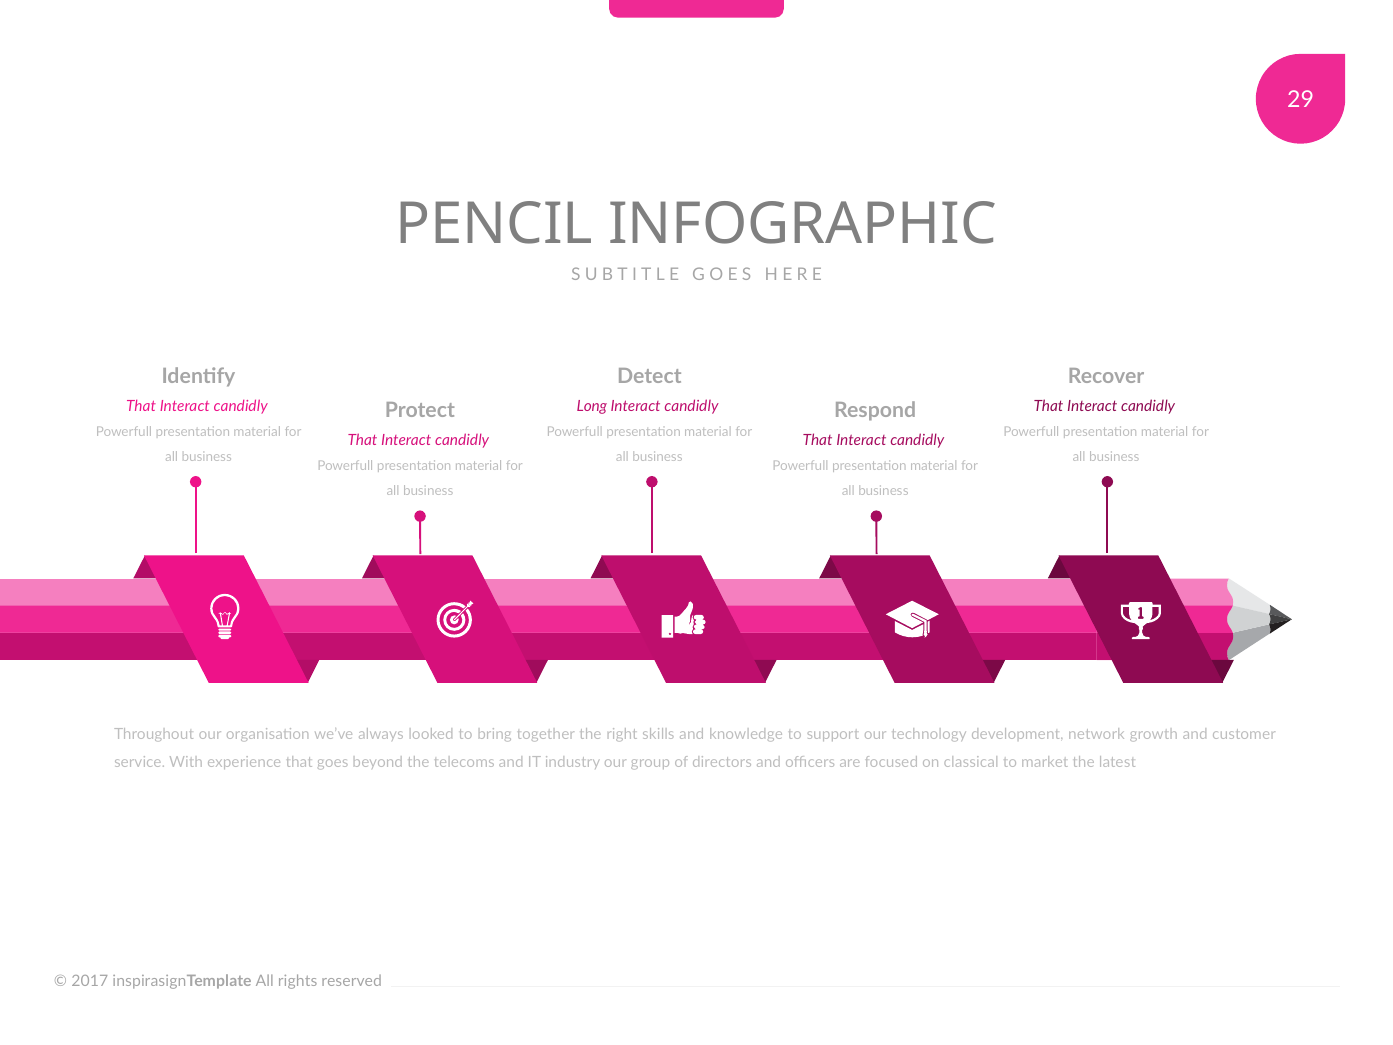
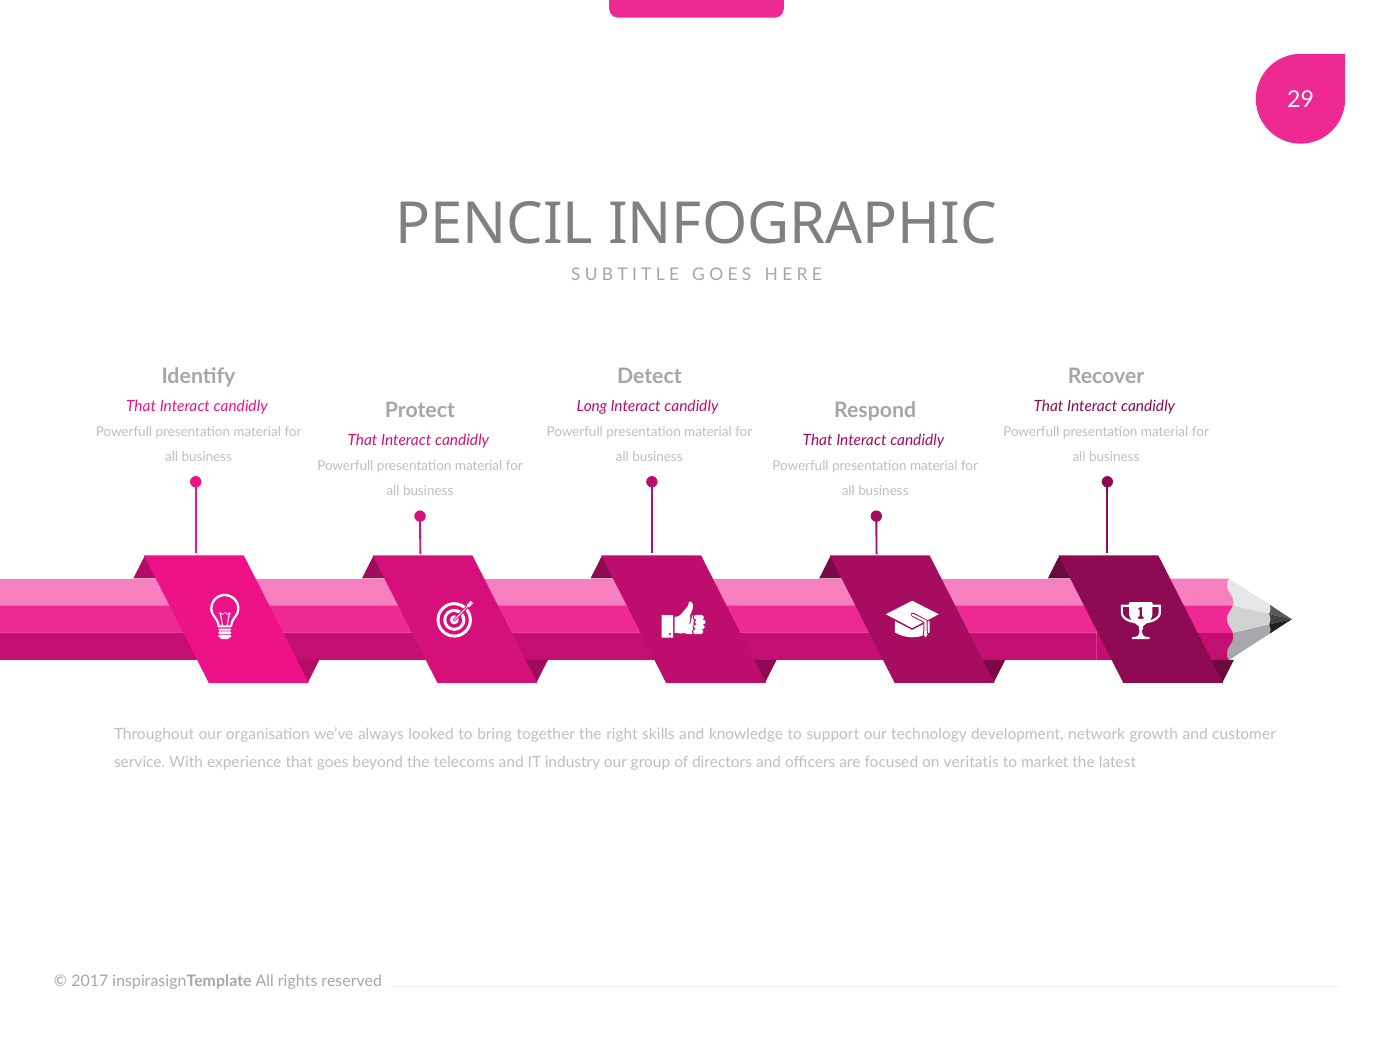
classical: classical -> veritatis
